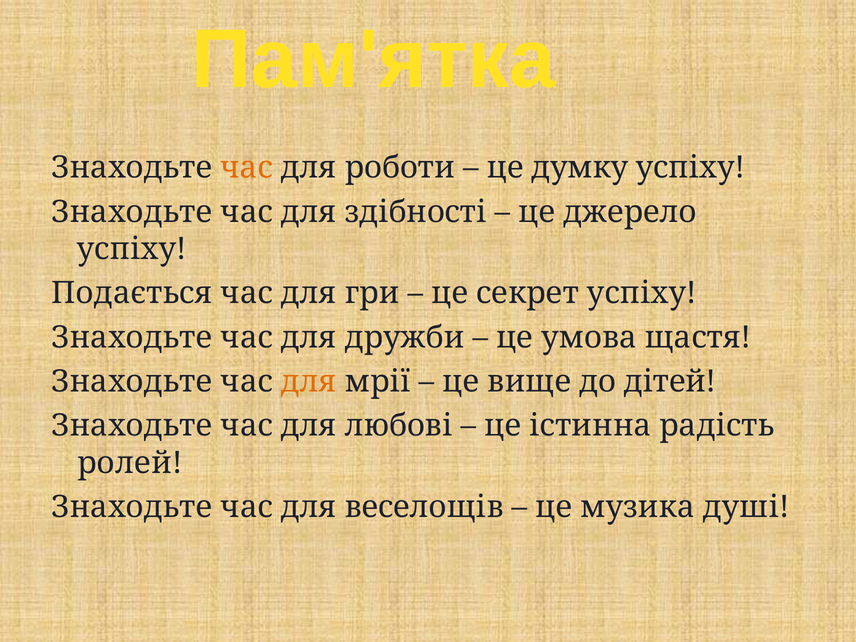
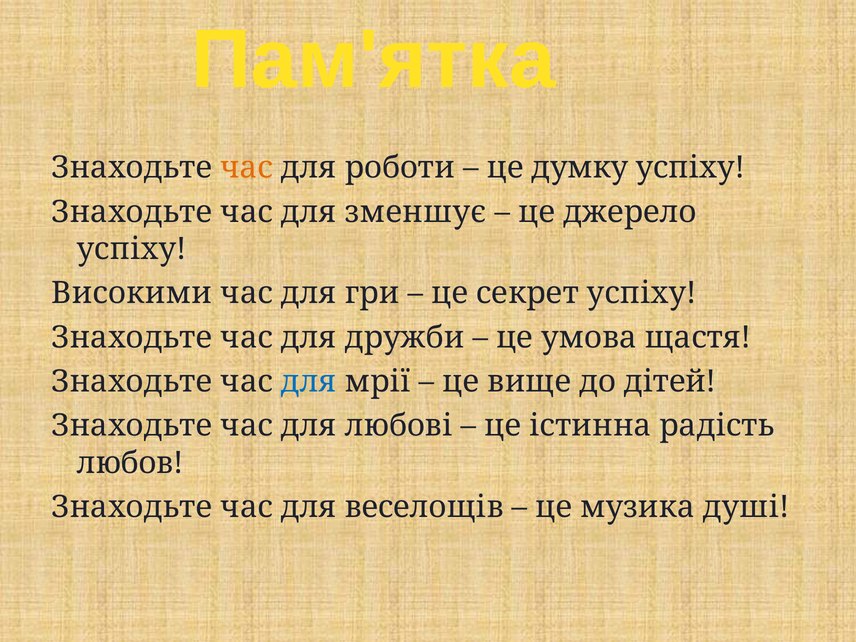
здібності: здібності -> зменшує
Подається: Подається -> Високими
для at (309, 382) colour: orange -> blue
ролей: ролей -> любов
